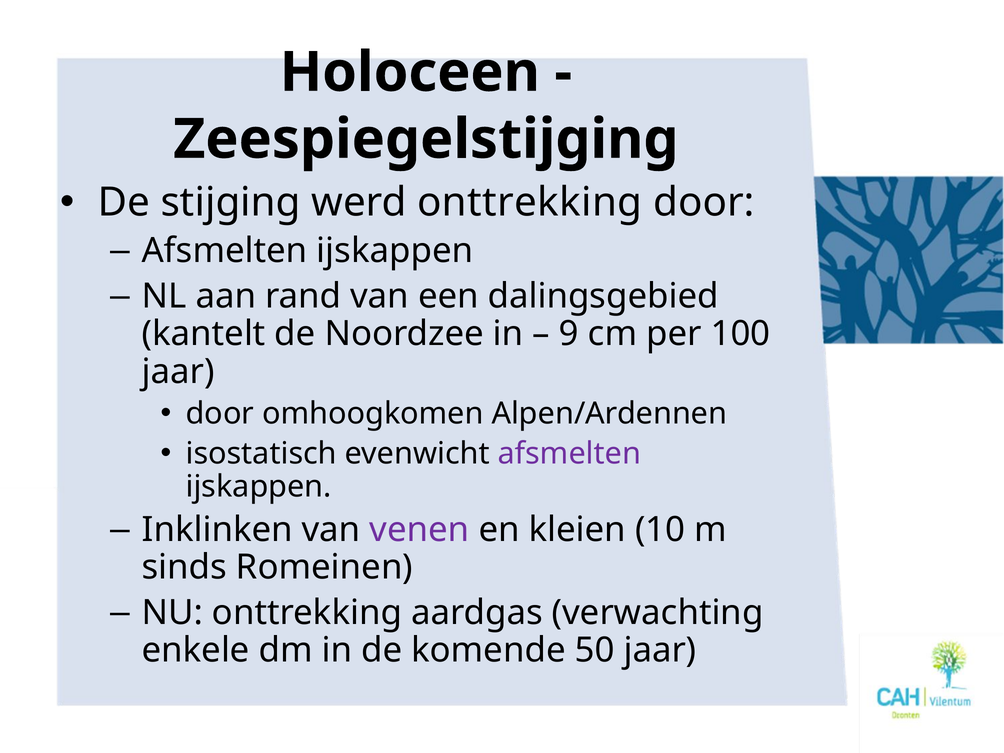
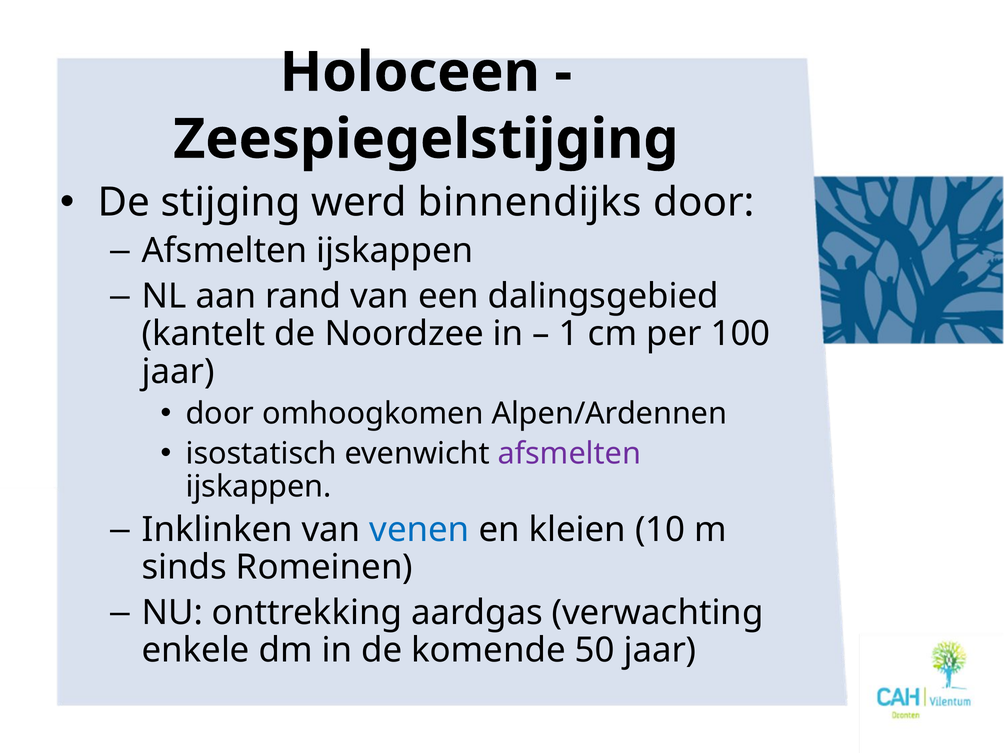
werd onttrekking: onttrekking -> binnendijks
9: 9 -> 1
venen colour: purple -> blue
